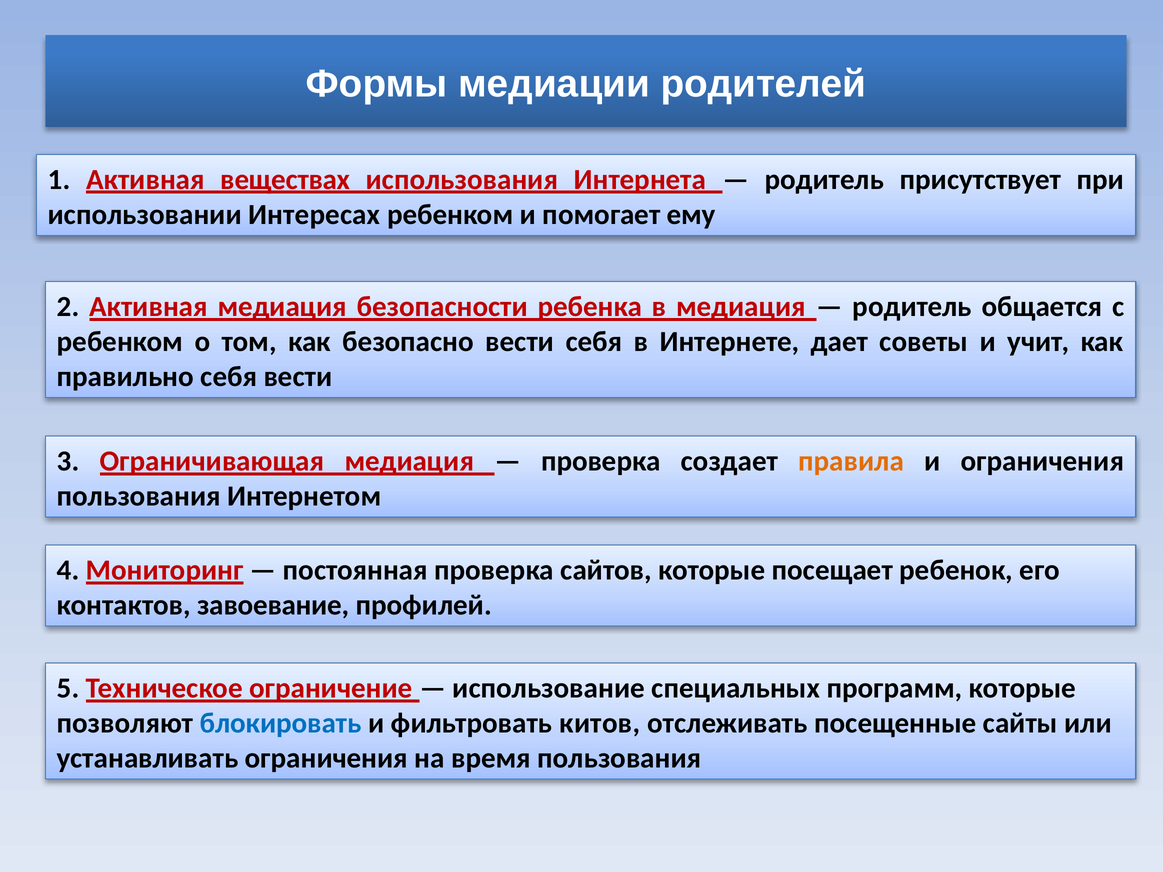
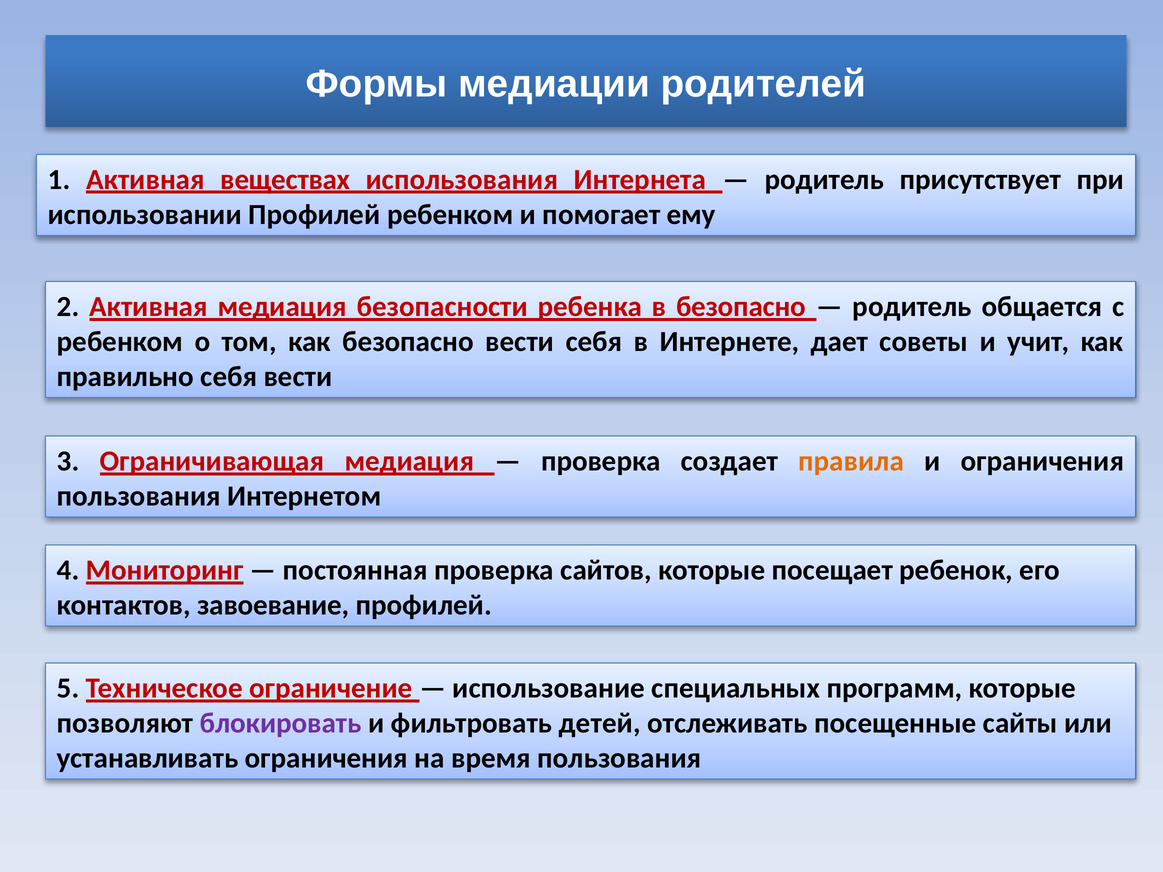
использовании Интересах: Интересах -> Профилей
в медиация: медиация -> безопасно
блокировать colour: blue -> purple
китов: китов -> детей
